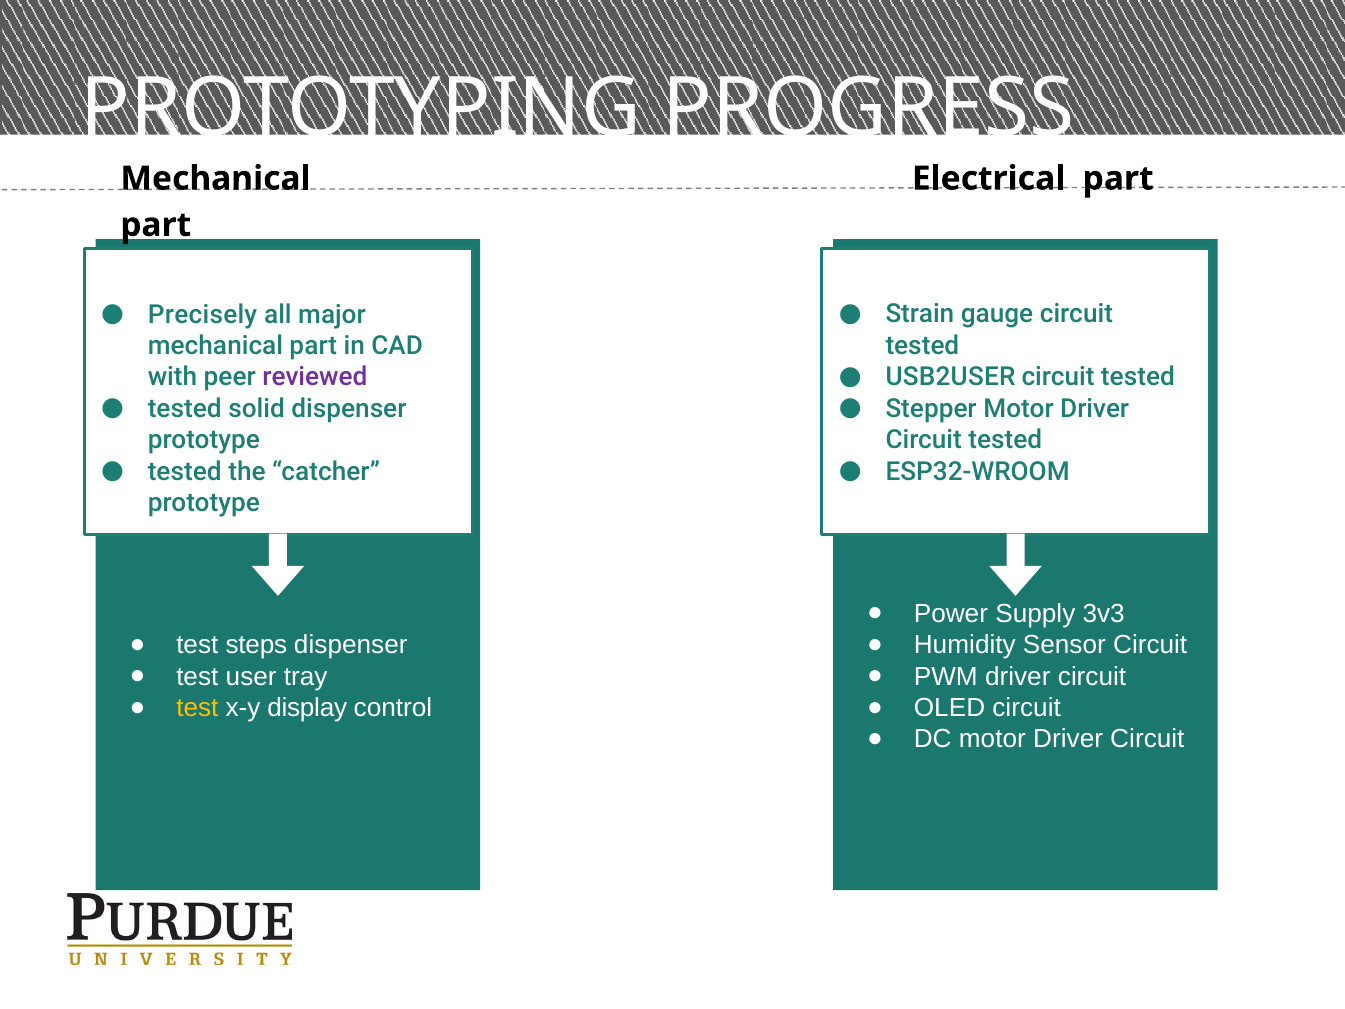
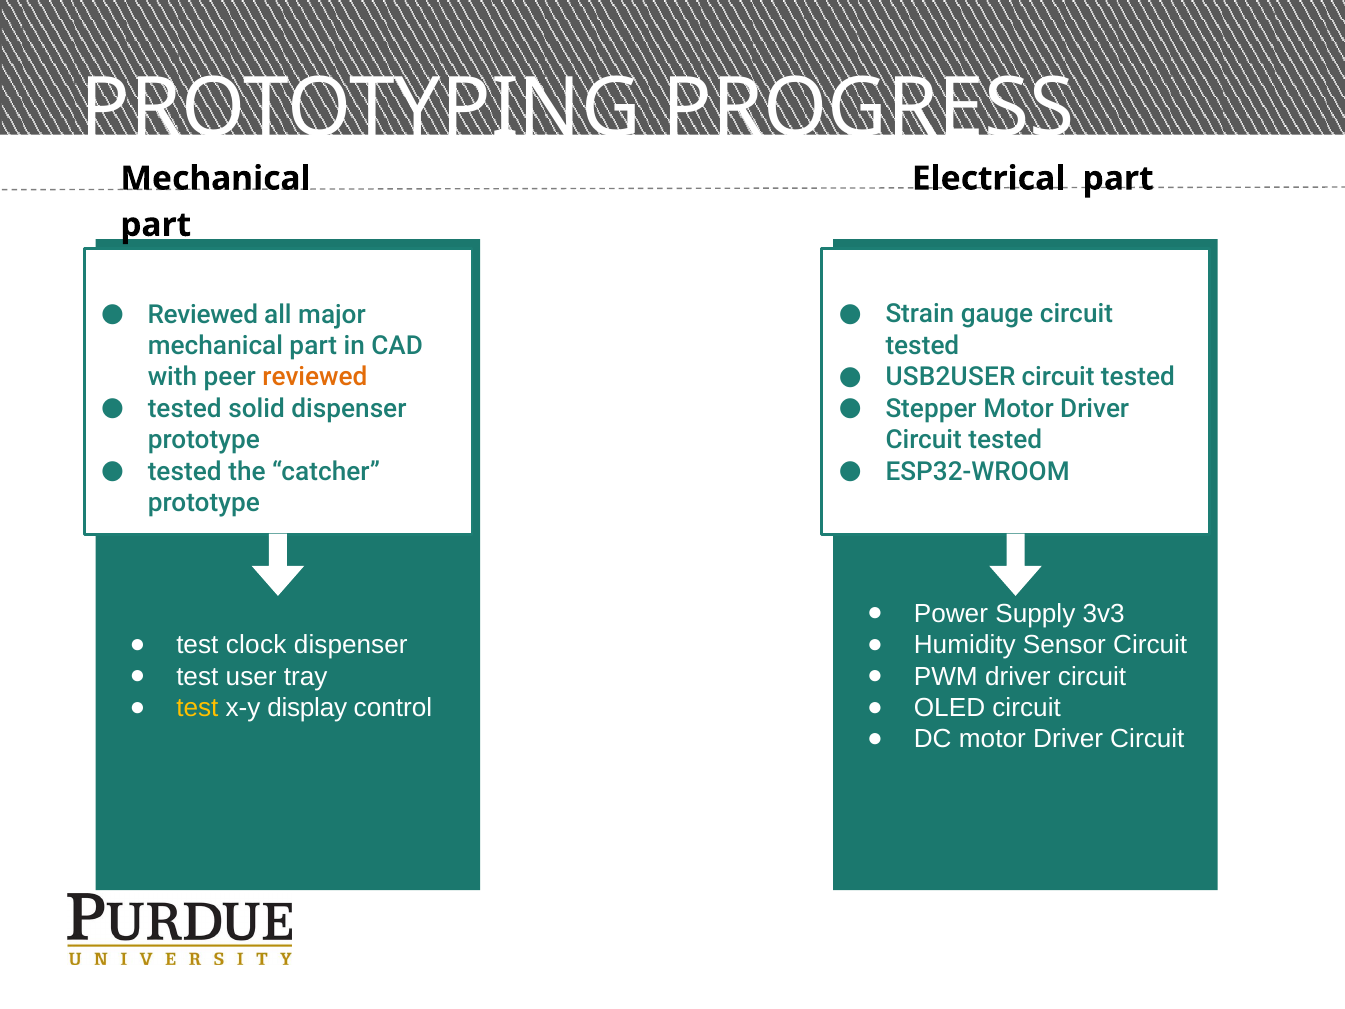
Precisely at (203, 314): Precisely -> Reviewed
reviewed at (315, 377) colour: purple -> orange
steps: steps -> clock
